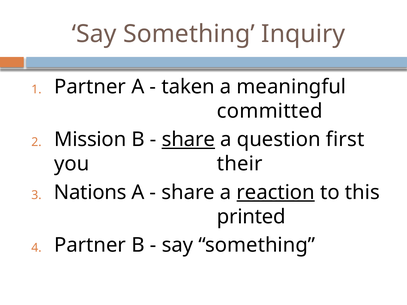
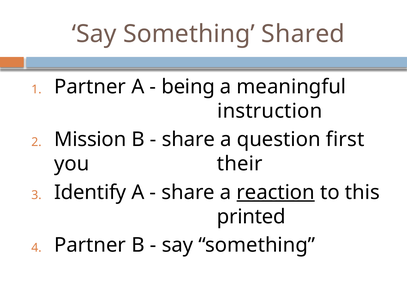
Inquiry: Inquiry -> Shared
taken: taken -> being
committed: committed -> instruction
share at (188, 140) underline: present -> none
Nations: Nations -> Identify
